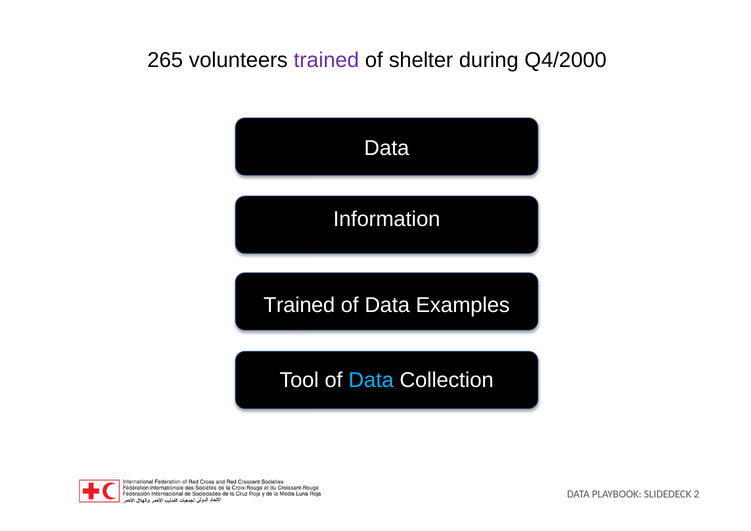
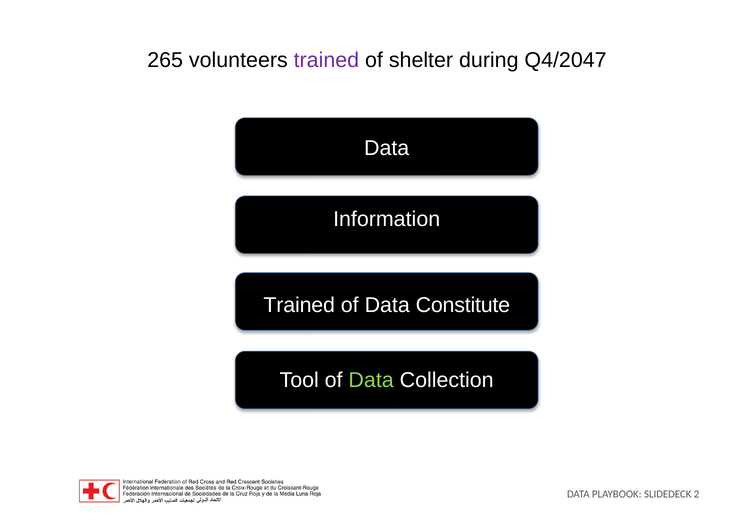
Q4/2000: Q4/2000 -> Q4/2047
Examples: Examples -> Constitute
Data at (371, 380) colour: light blue -> light green
